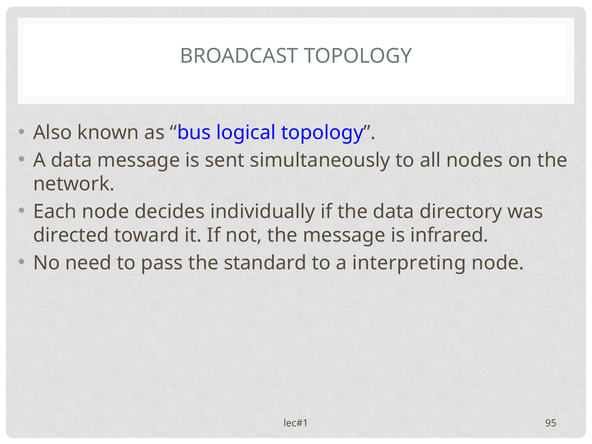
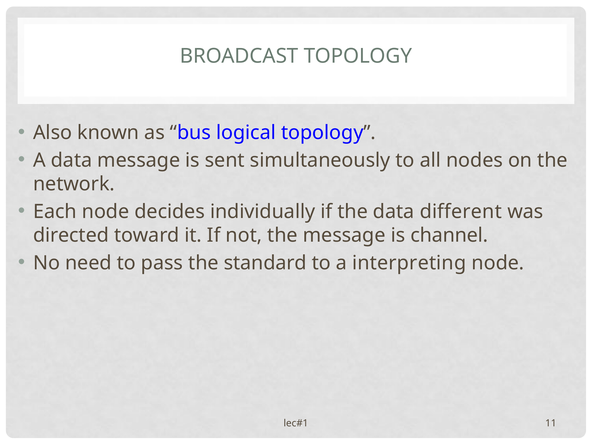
directory: directory -> different
infrared: infrared -> channel
95: 95 -> 11
